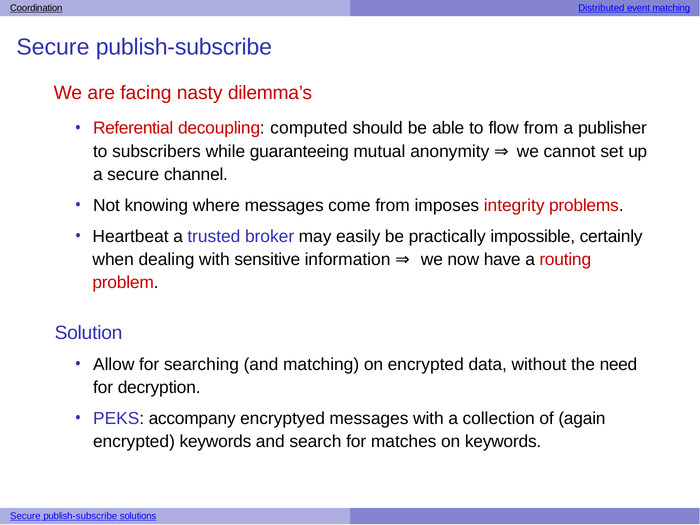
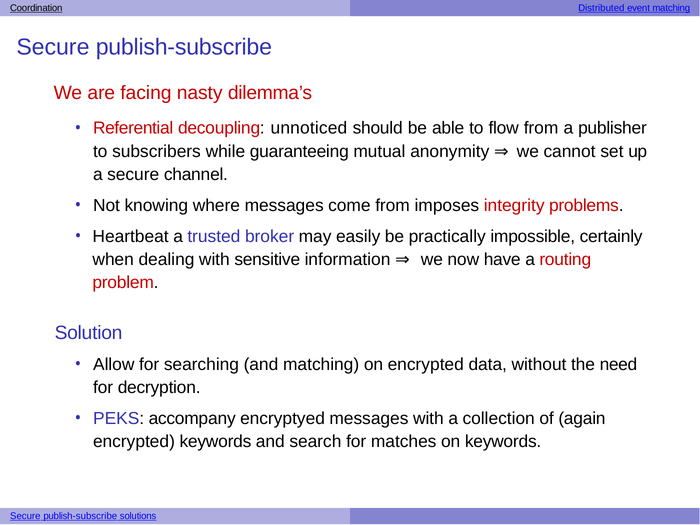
computed: computed -> unnoticed
